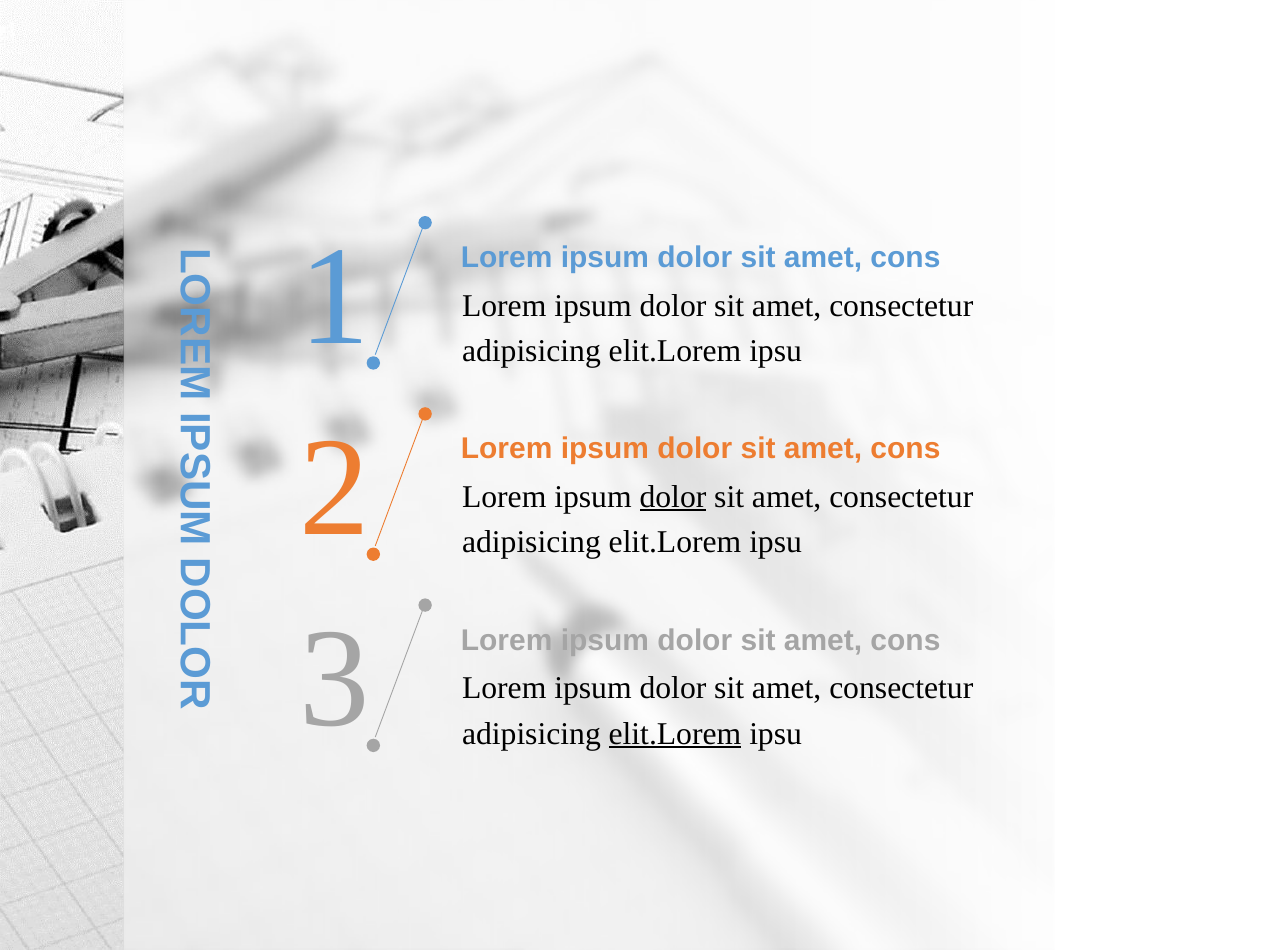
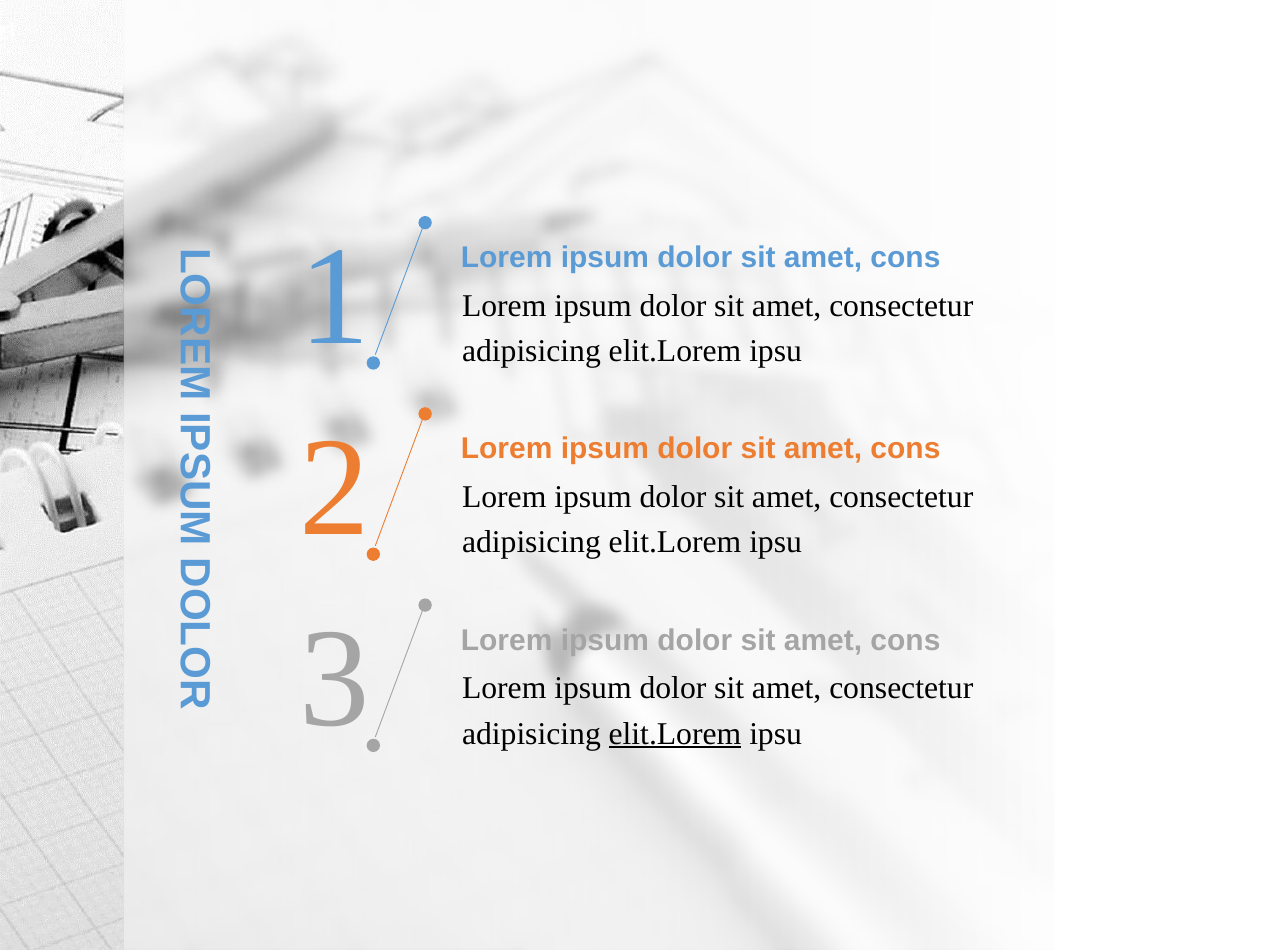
dolor at (673, 497) underline: present -> none
